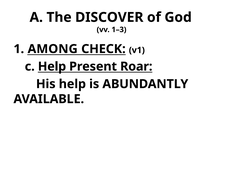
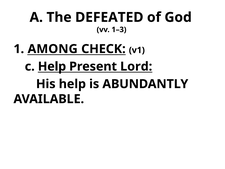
DISCOVER: DISCOVER -> DEFEATED
Roar: Roar -> Lord
